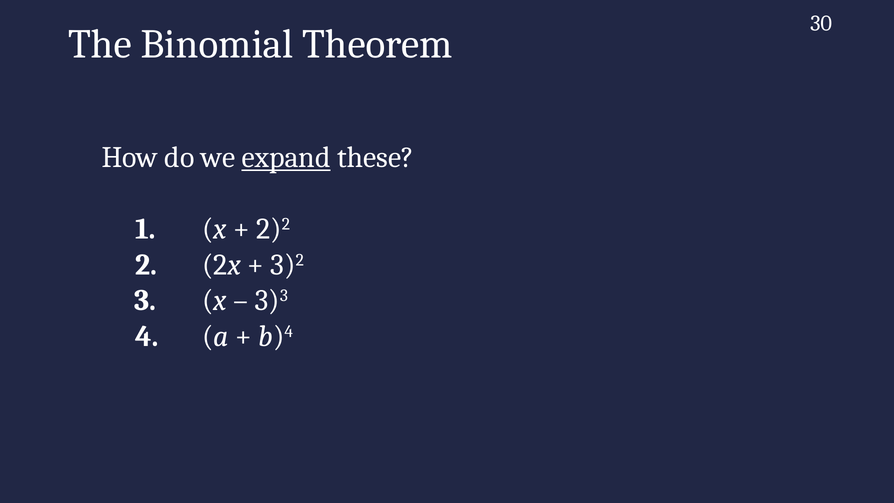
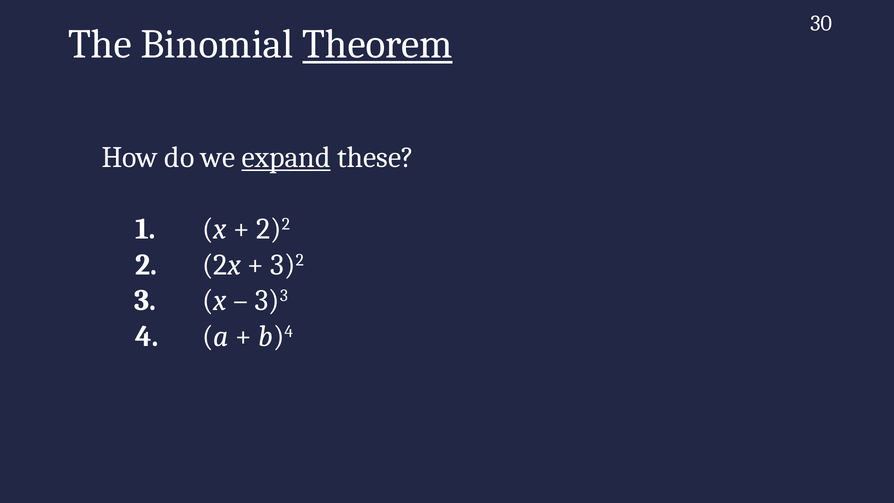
Theorem underline: none -> present
